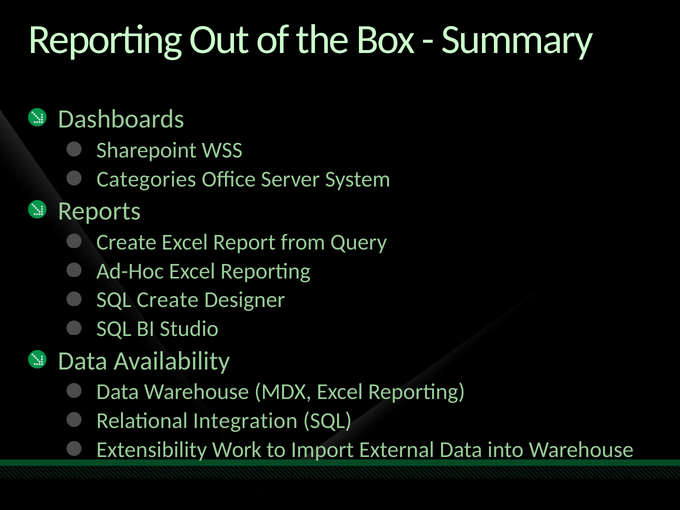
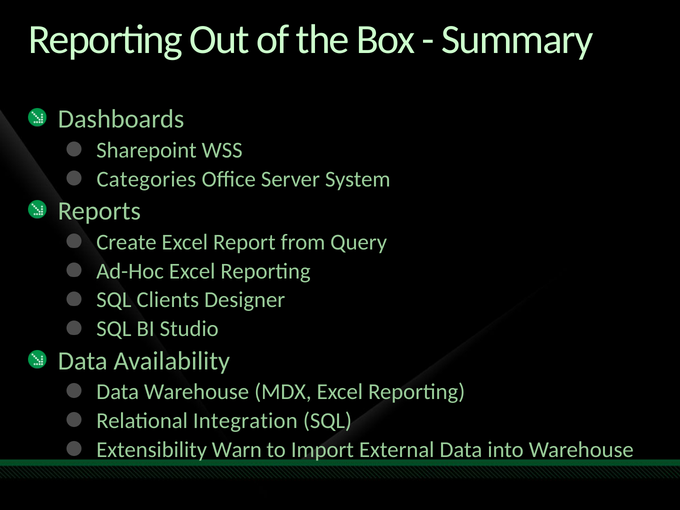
SQL Create: Create -> Clients
Work: Work -> Warn
